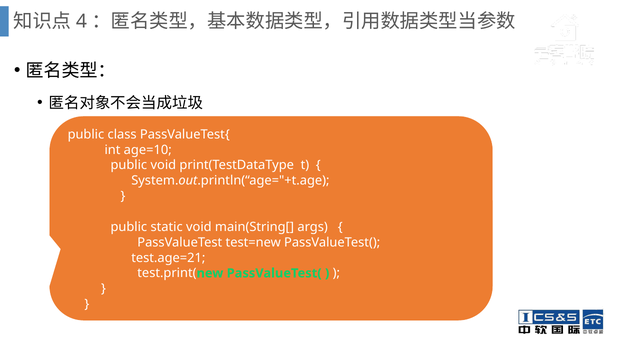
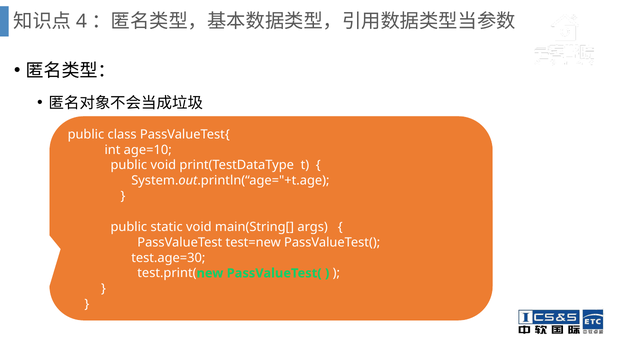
test.age=21: test.age=21 -> test.age=30
